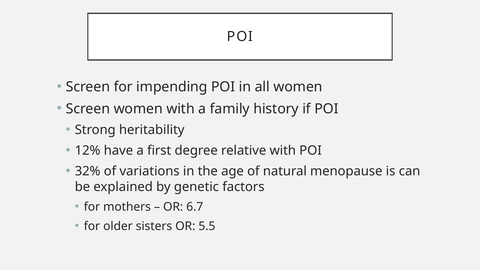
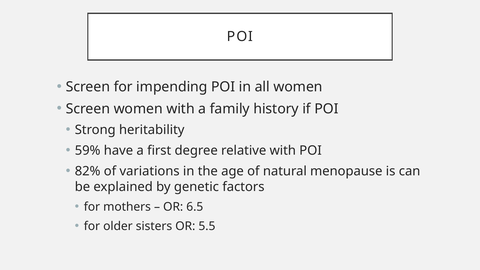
12%: 12% -> 59%
32%: 32% -> 82%
6.7: 6.7 -> 6.5
